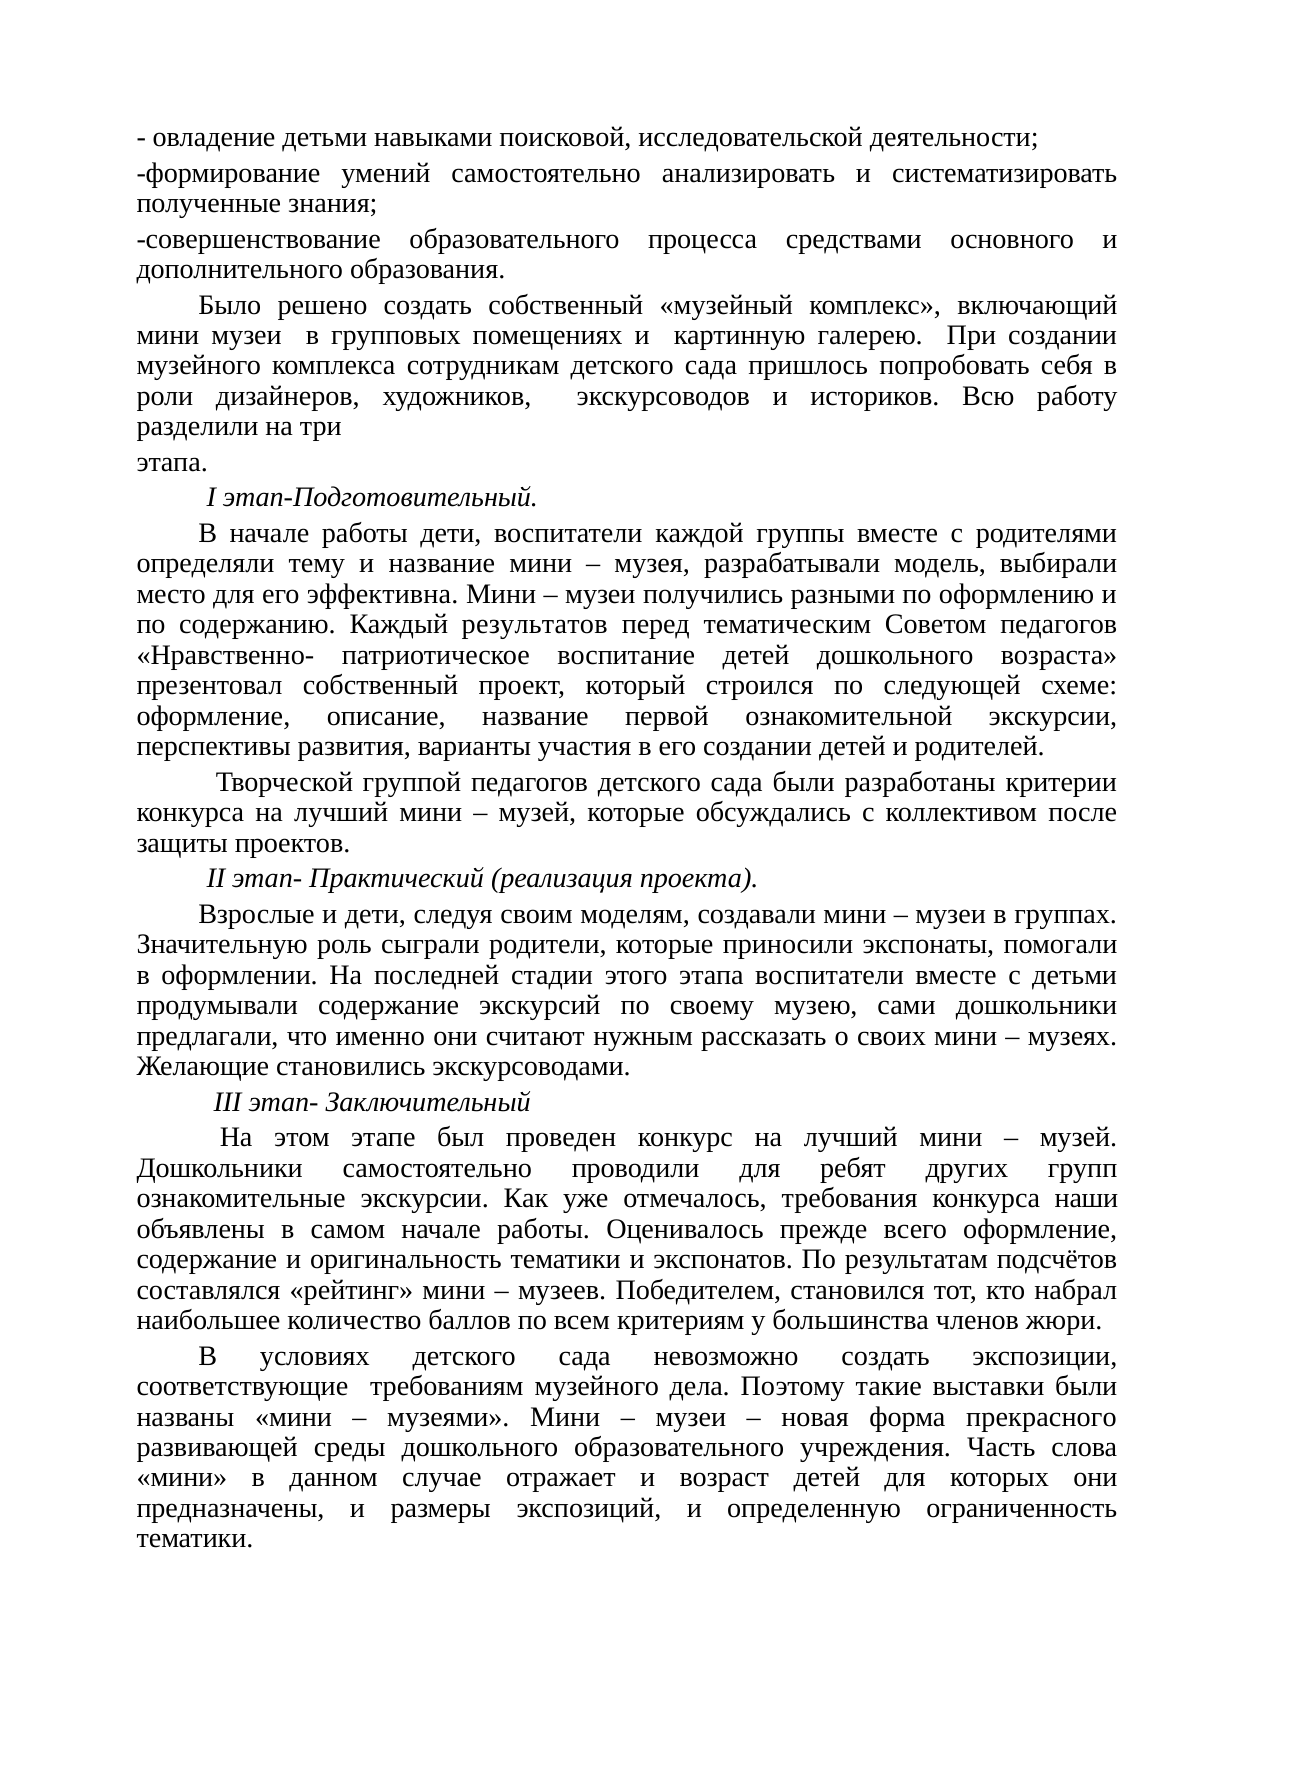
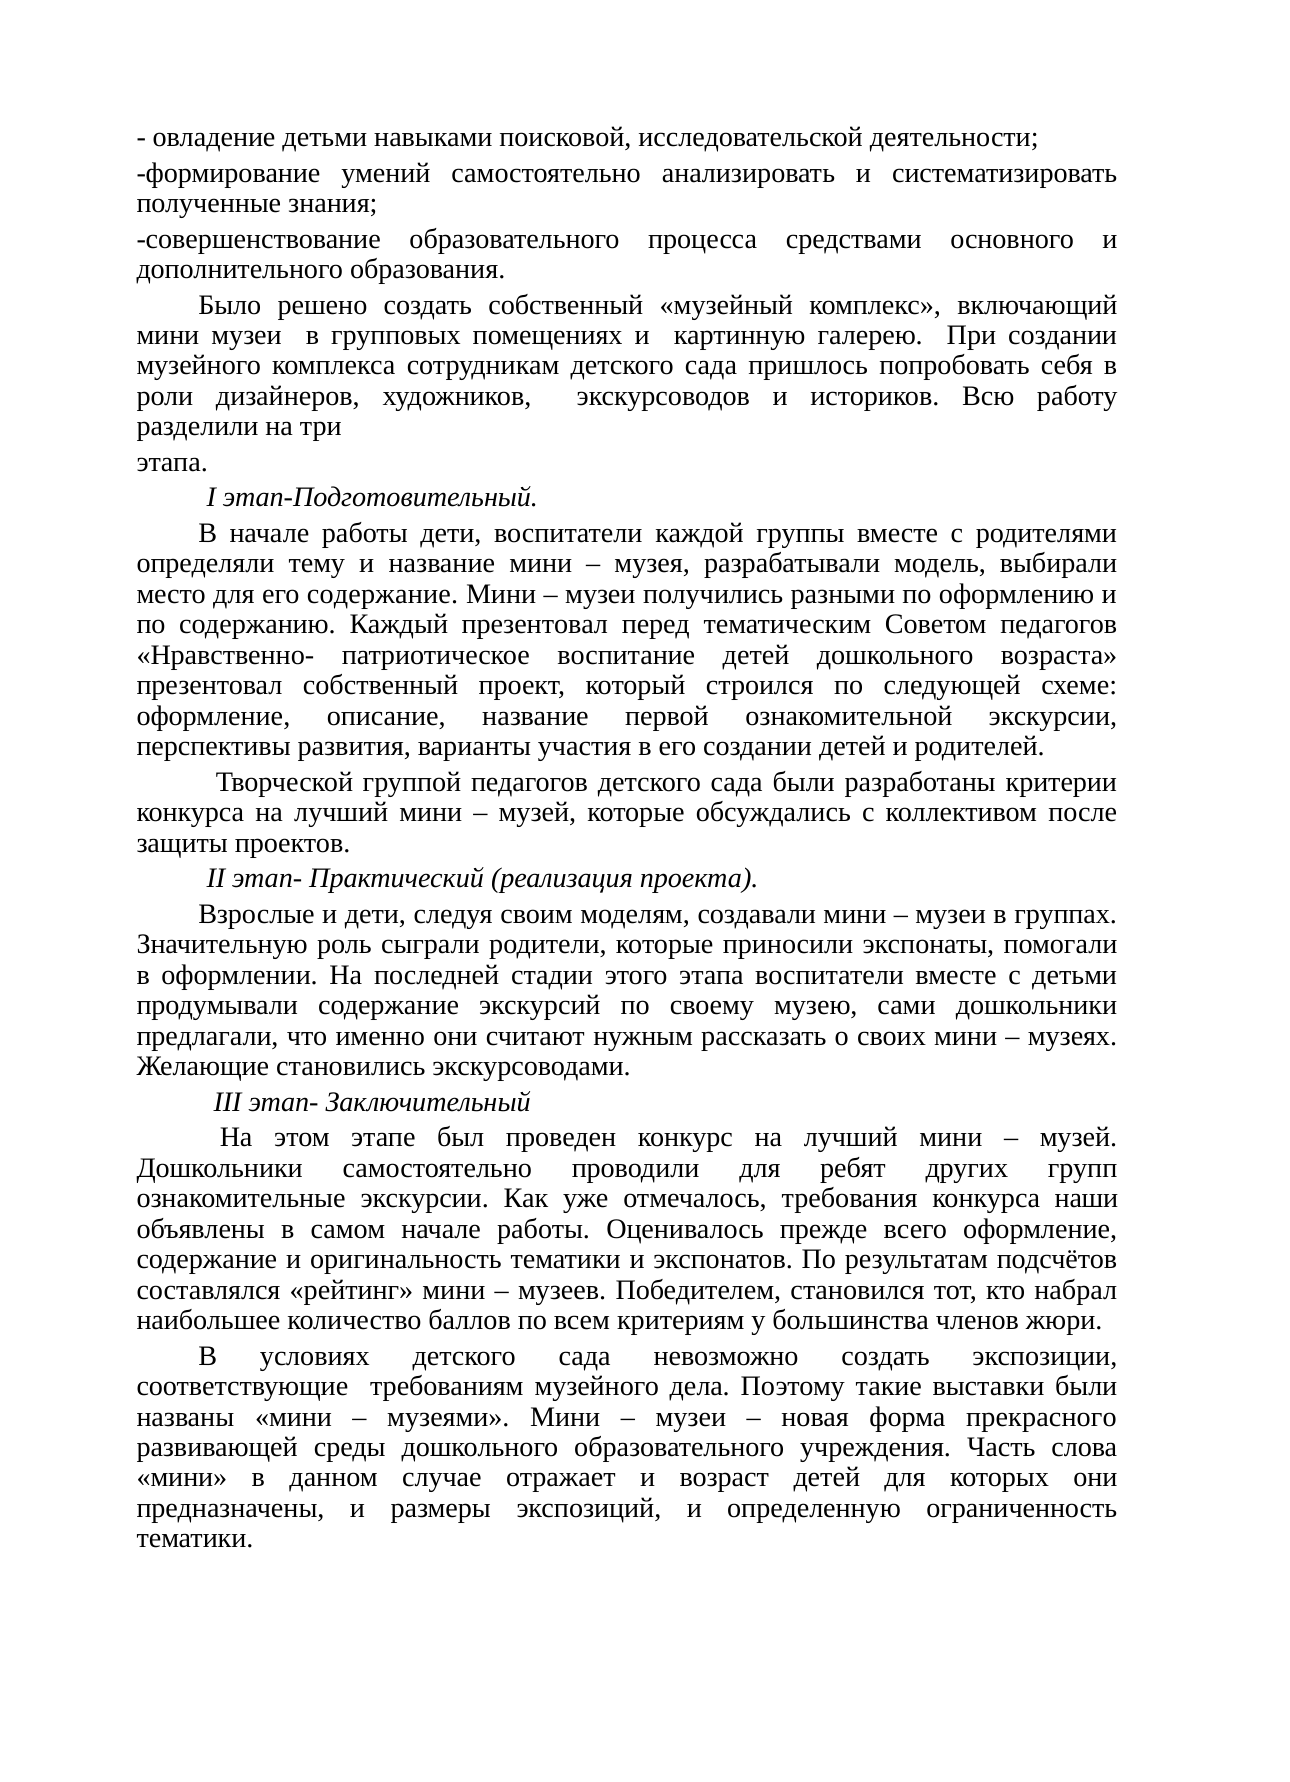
его эффективна: эффективна -> содержание
Каждый результатов: результатов -> презентовал
